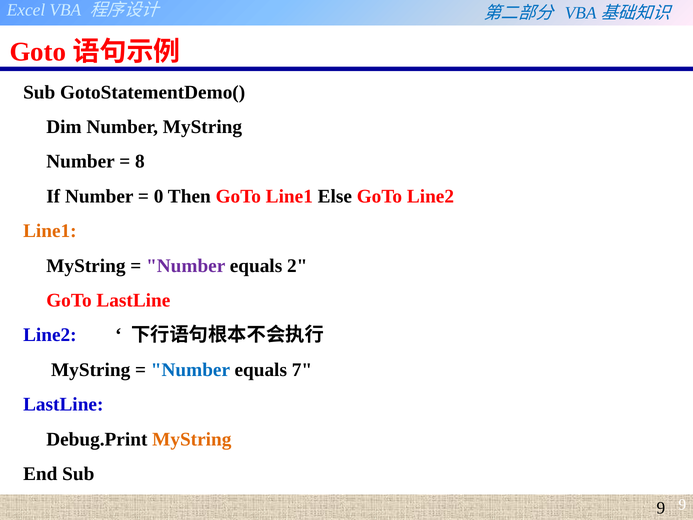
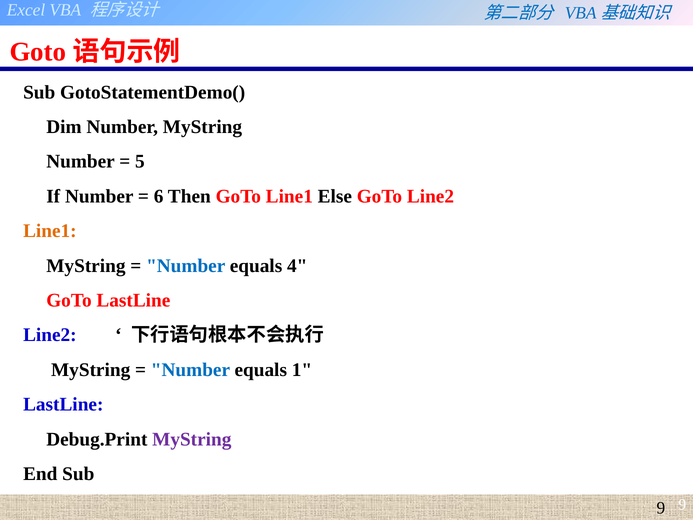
8: 8 -> 5
0: 0 -> 6
Number at (186, 266) colour: purple -> blue
2: 2 -> 4
7: 7 -> 1
MyString at (192, 439) colour: orange -> purple
